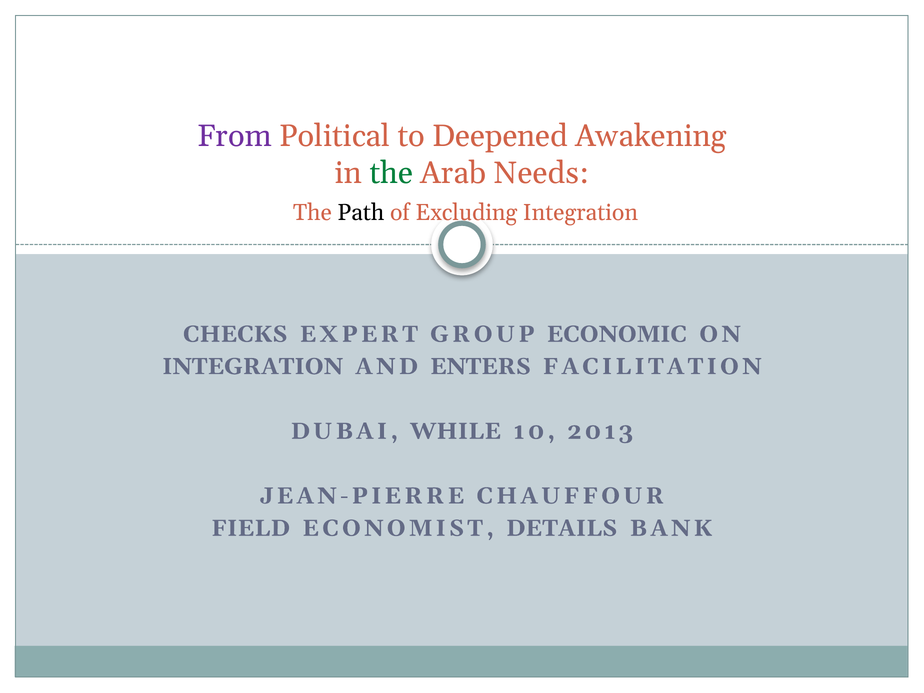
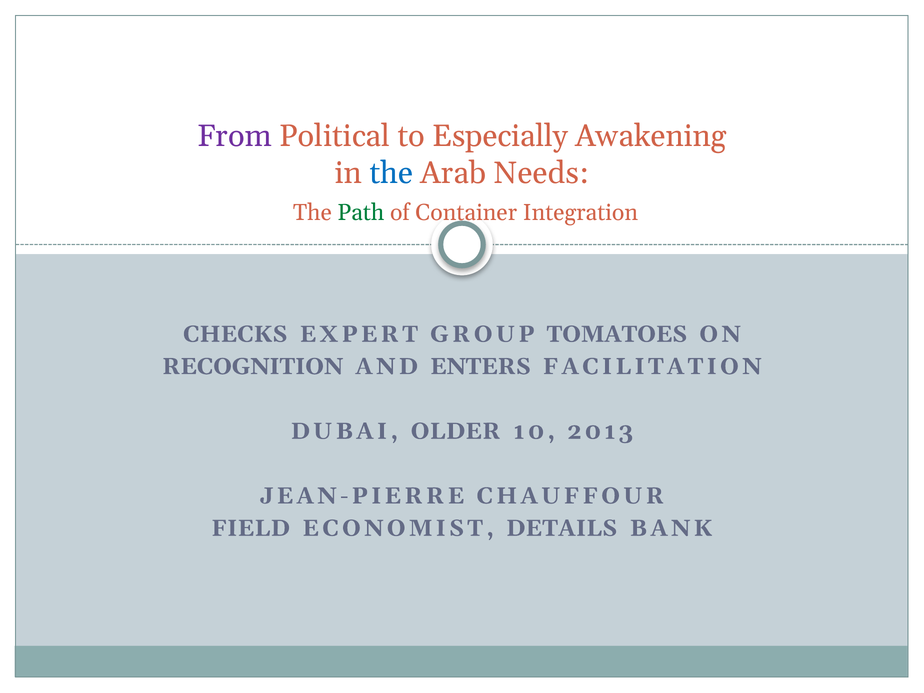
Deepened: Deepened -> Especially
the at (391, 173) colour: green -> blue
Path colour: black -> green
Excluding: Excluding -> Container
ECONOMIC: ECONOMIC -> TOMATOES
INTEGRATION at (253, 366): INTEGRATION -> RECOGNITION
WHILE: WHILE -> OLDER
